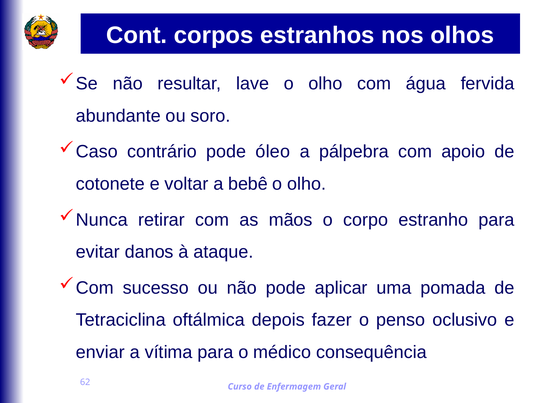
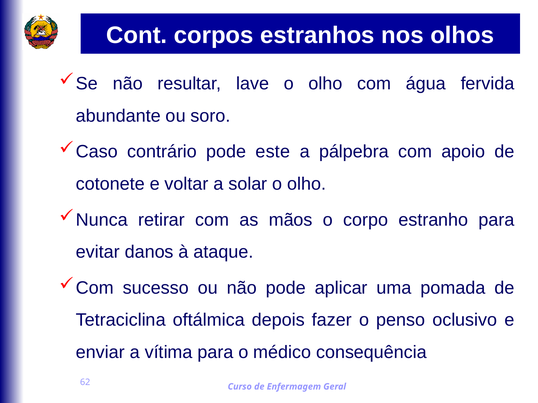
óleo: óleo -> este
bebê: bebê -> solar
